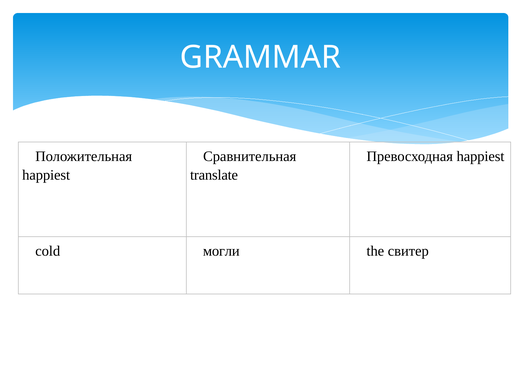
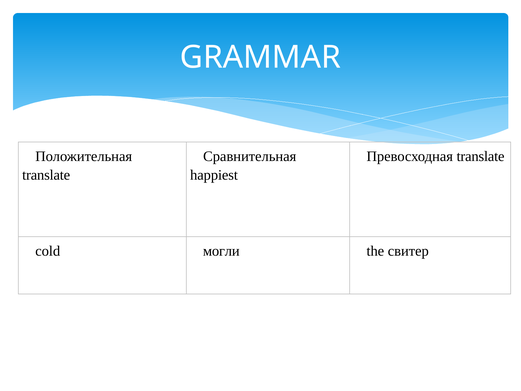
Превосходная happiest: happiest -> translate
happiest at (46, 175): happiest -> translate
translate: translate -> happiest
